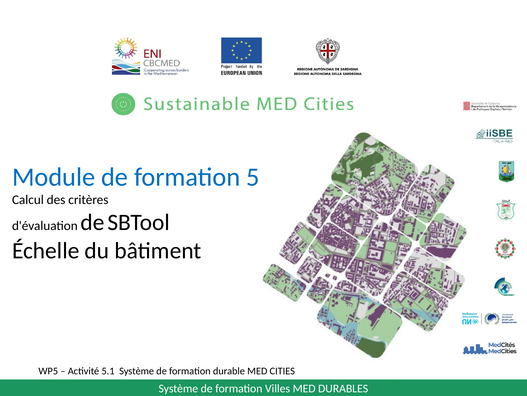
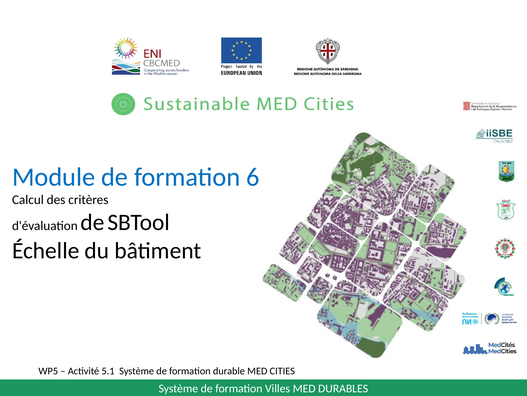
5: 5 -> 6
